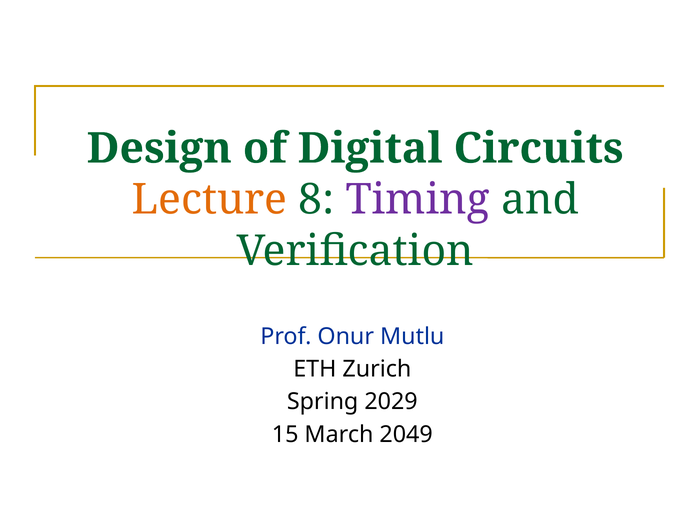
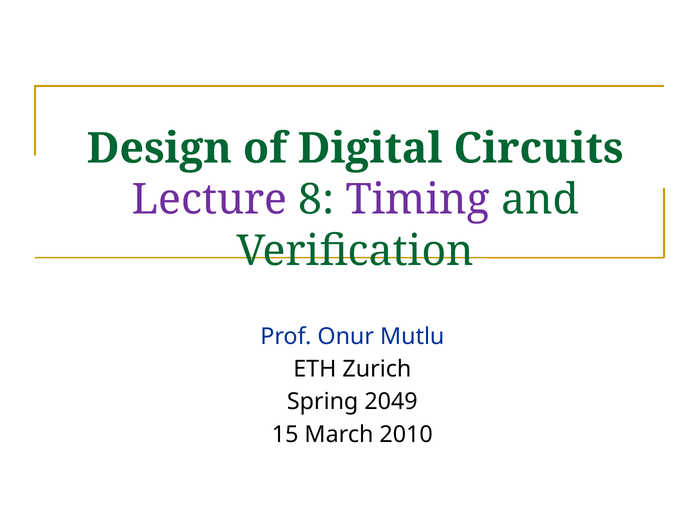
Lecture colour: orange -> purple
2029: 2029 -> 2049
2049: 2049 -> 2010
